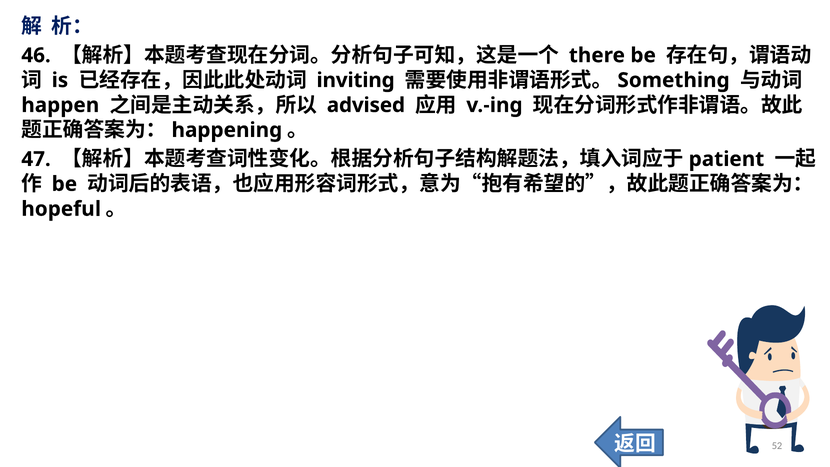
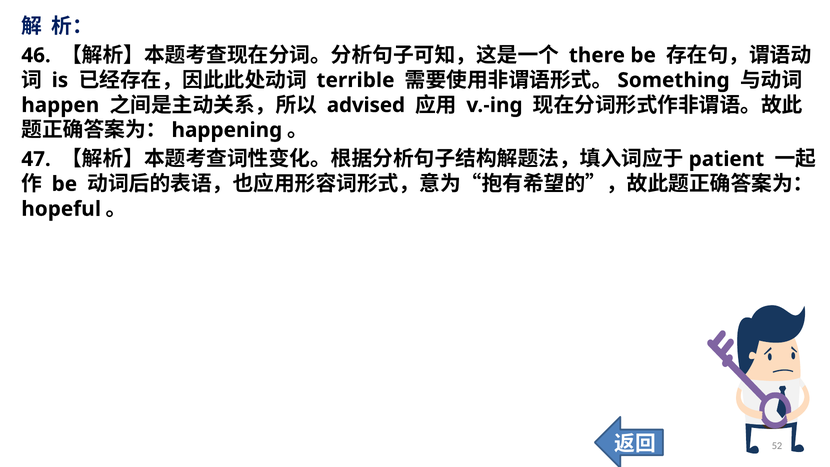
inviting: inviting -> terrible
